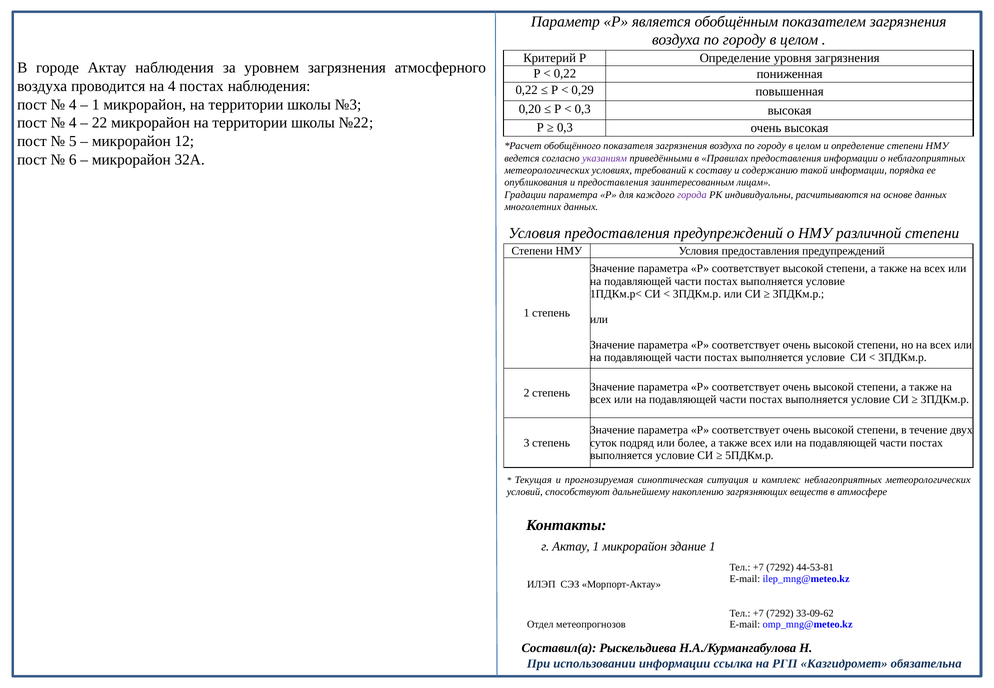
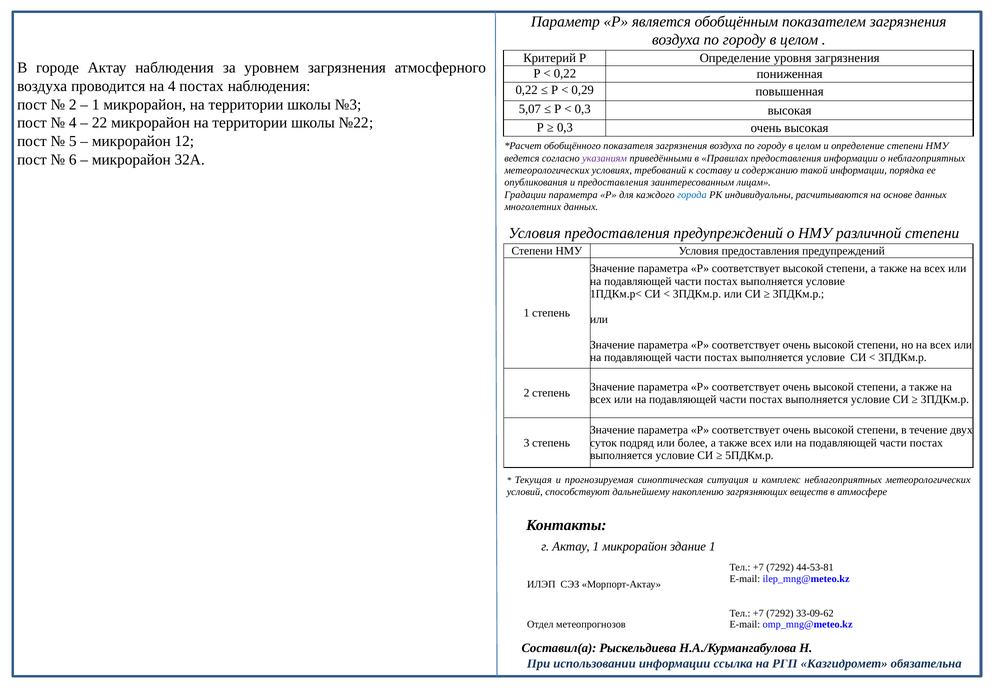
4 at (73, 105): 4 -> 2
0,20: 0,20 -> 5,07
города colour: purple -> blue
